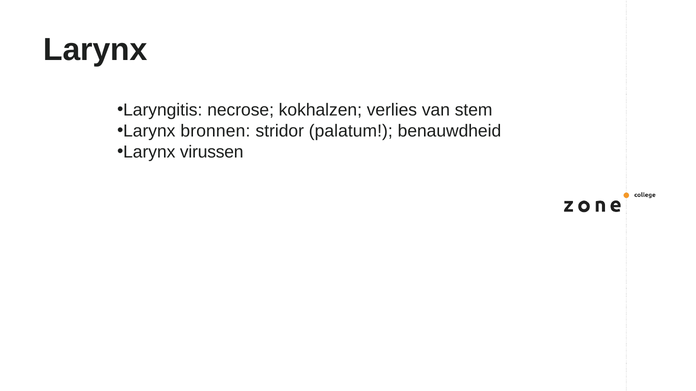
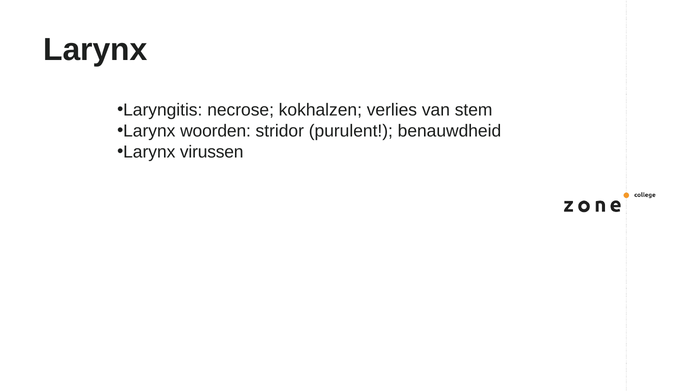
bronnen: bronnen -> woorden
palatum: palatum -> purulent
